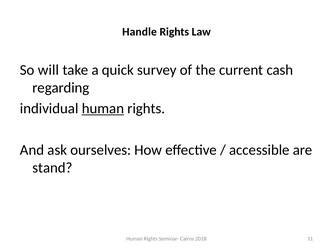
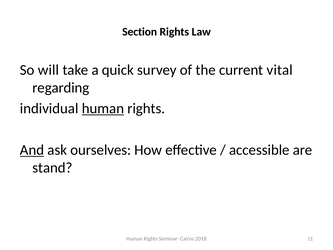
Handle: Handle -> Section
cash: cash -> vital
And underline: none -> present
